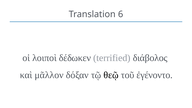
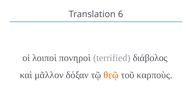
δέδωκεν: δέδωκεν -> πονηροὶ
θεῷ colour: black -> orange
ἐγένοντο: ἐγένοντο -> καρποὺς
